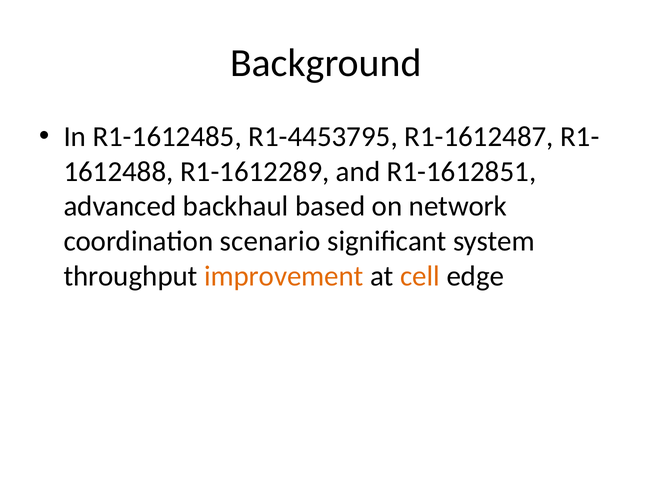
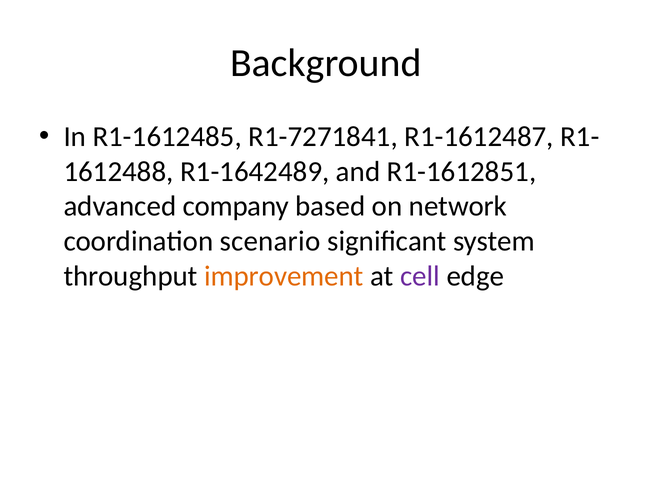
R1-4453795: R1-4453795 -> R1-7271841
R1-1612289: R1-1612289 -> R1-1642489
backhaul: backhaul -> company
cell colour: orange -> purple
